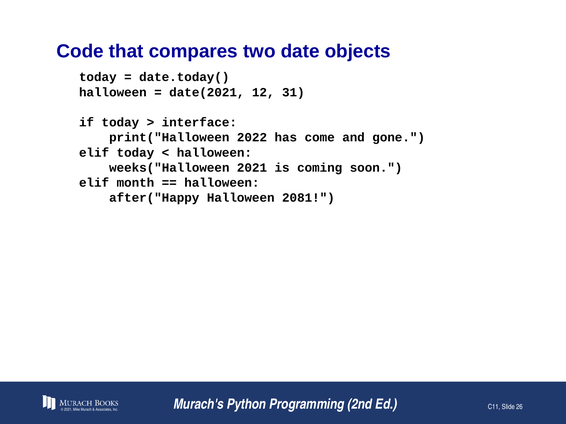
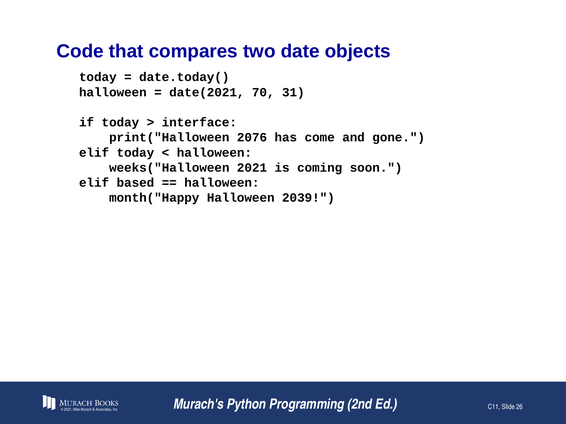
12: 12 -> 70
2022: 2022 -> 2076
month: month -> based
after("Happy: after("Happy -> month("Happy
2081: 2081 -> 2039
